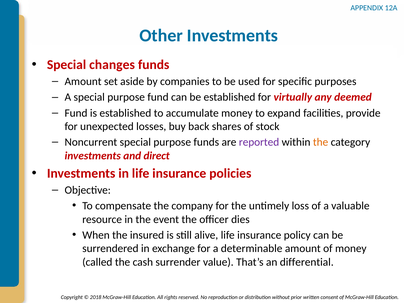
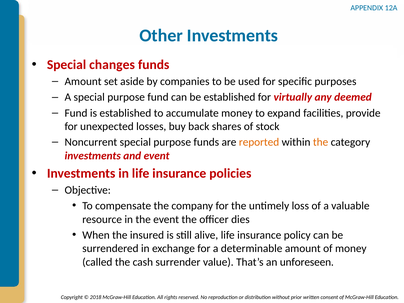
reported colour: purple -> orange
and direct: direct -> event
differential: differential -> unforeseen
